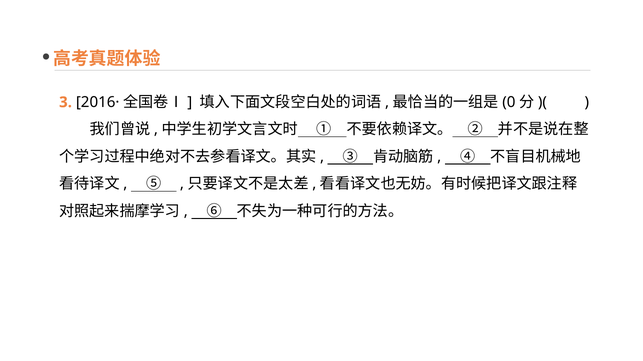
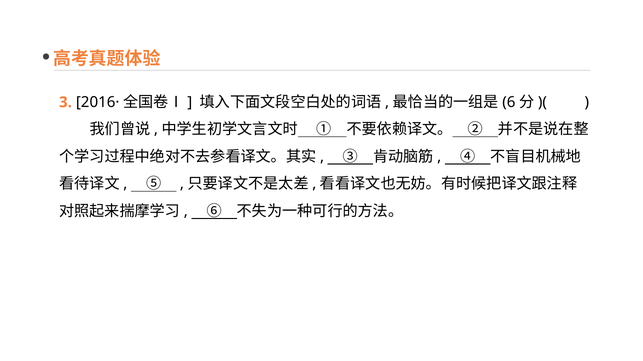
0: 0 -> 6
